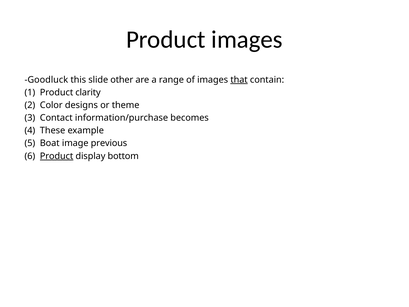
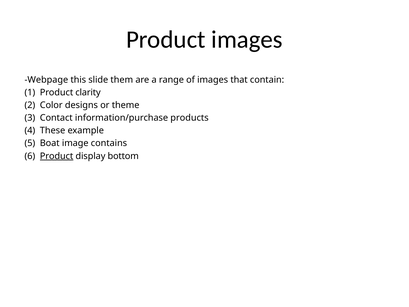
Goodluck: Goodluck -> Webpage
other: other -> them
that underline: present -> none
becomes: becomes -> products
previous: previous -> contains
